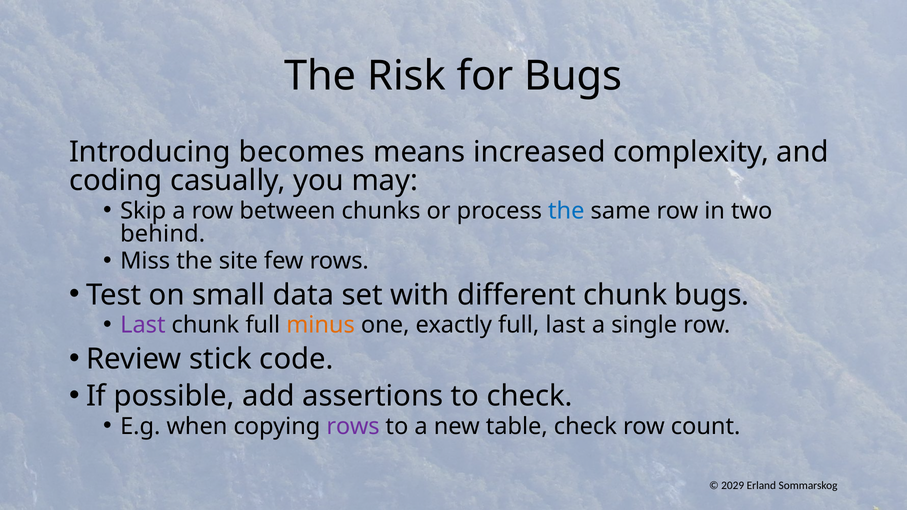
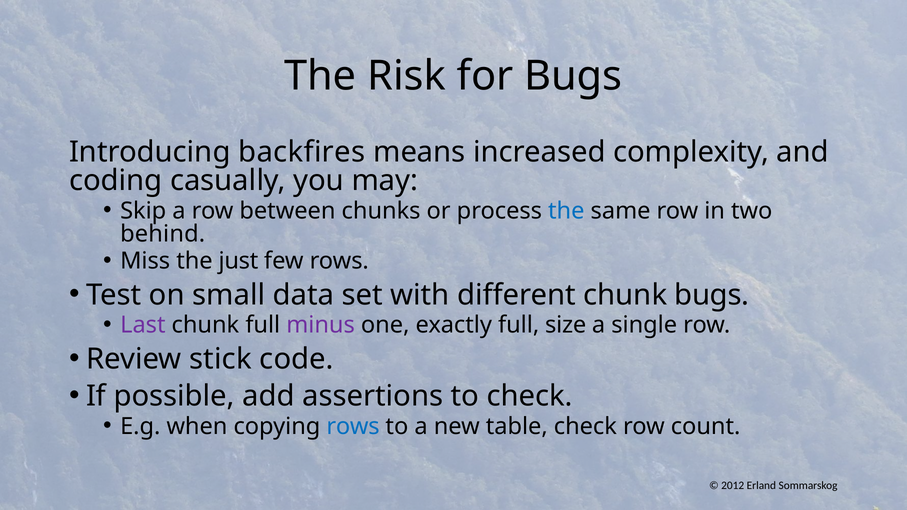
becomes: becomes -> backfires
site: site -> just
minus colour: orange -> purple
full last: last -> size
rows at (353, 426) colour: purple -> blue
2029: 2029 -> 2012
